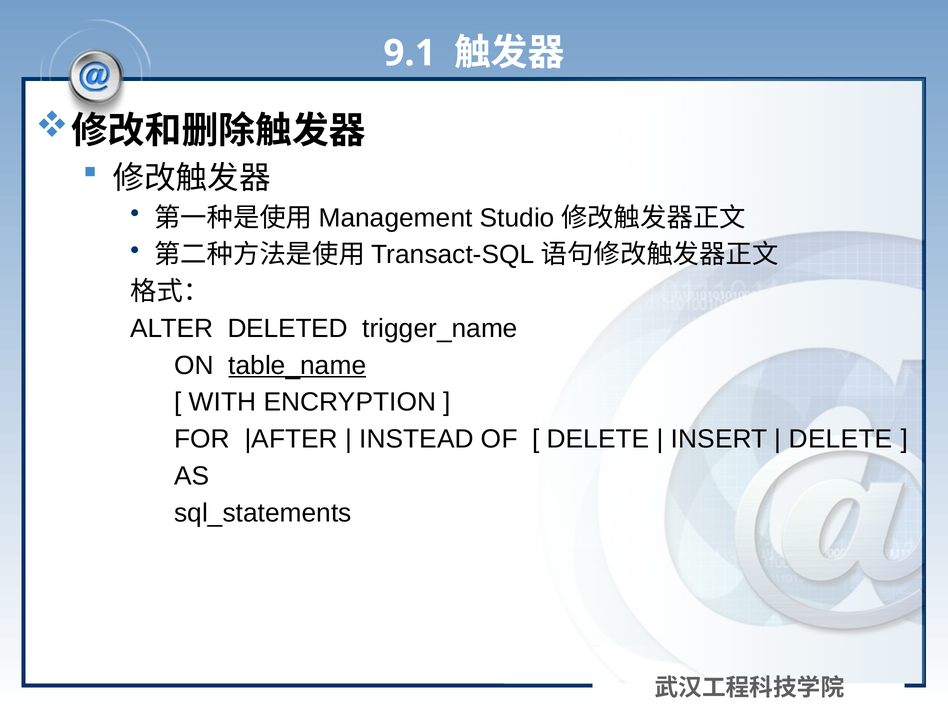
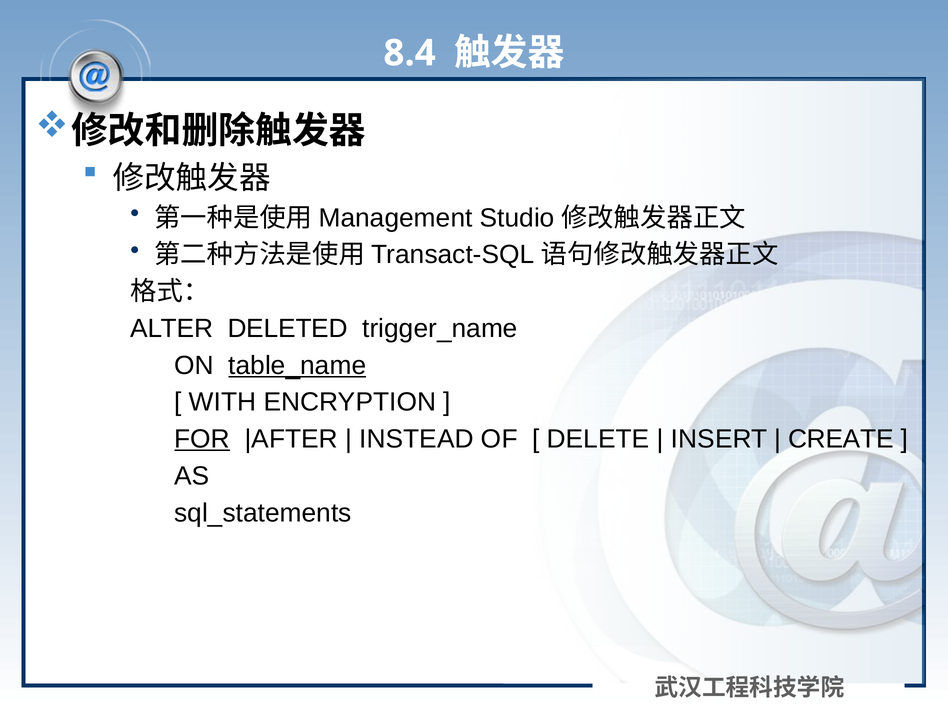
9.1: 9.1 -> 8.4
FOR underline: none -> present
DELETE at (841, 439): DELETE -> CREATE
